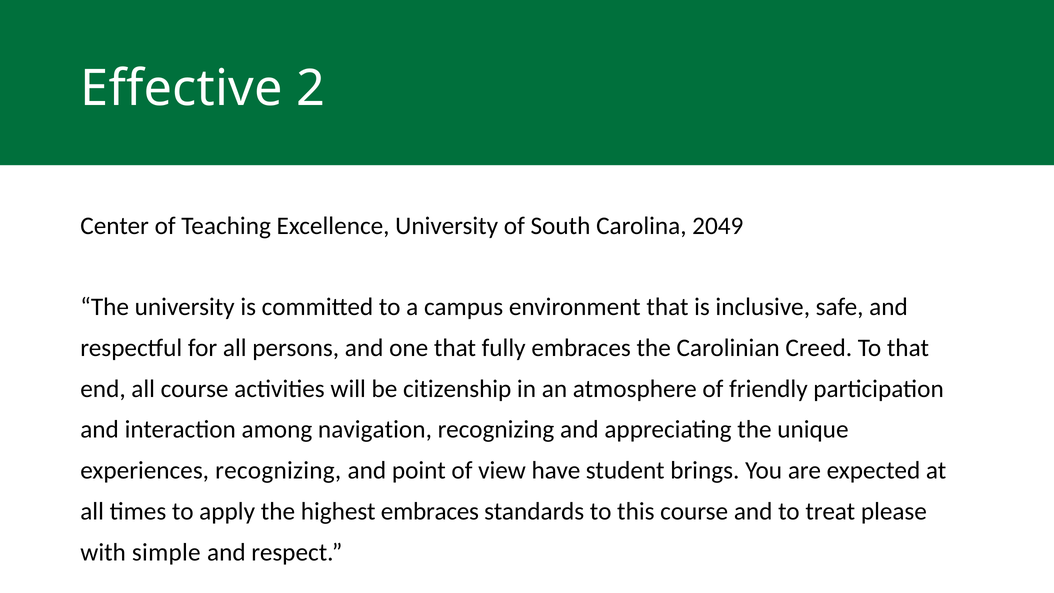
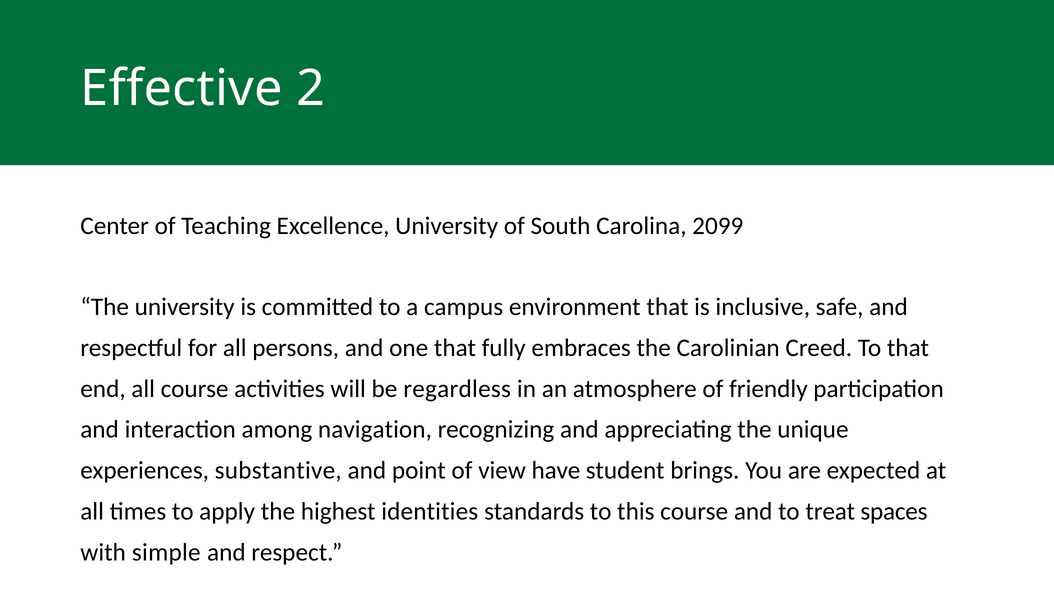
2049: 2049 -> 2099
citizenship: citizenship -> regardless
experiences recognizing: recognizing -> substantive
highest embraces: embraces -> identities
please: please -> spaces
